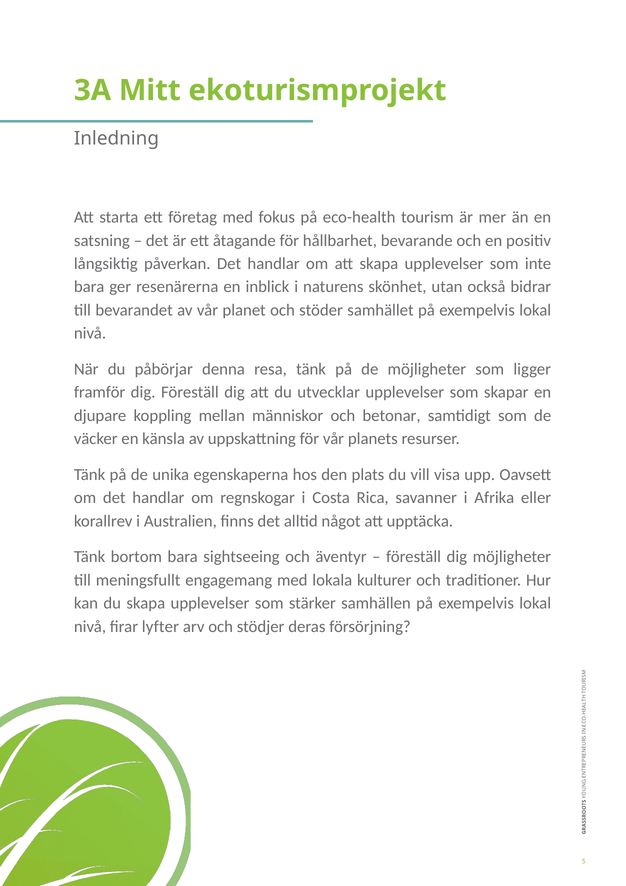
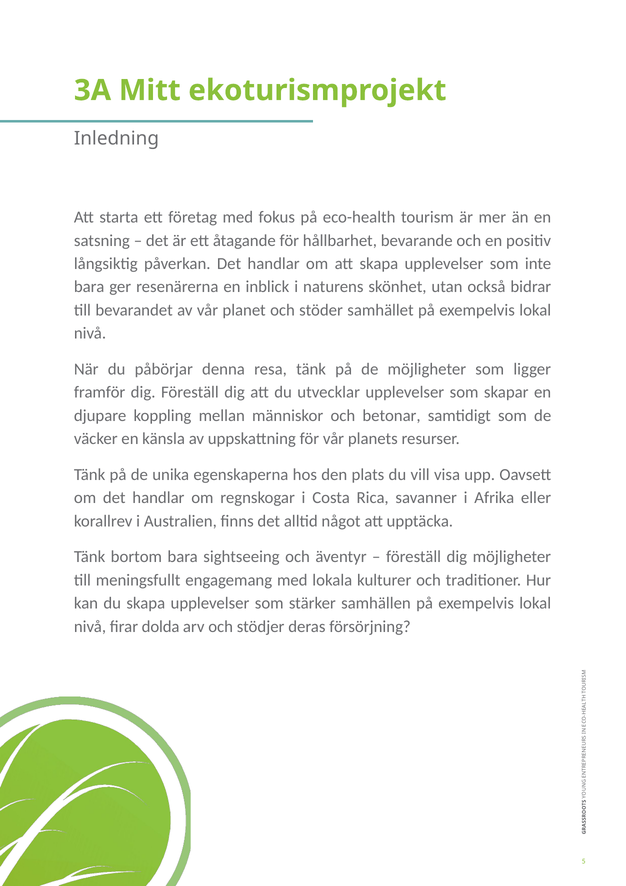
lyfter: lyfter -> dolda
